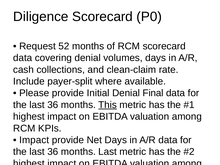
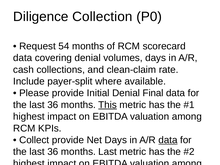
Diligence Scorecard: Scorecard -> Collection
52: 52 -> 54
Impact at (34, 140): Impact -> Collect
data at (168, 140) underline: none -> present
